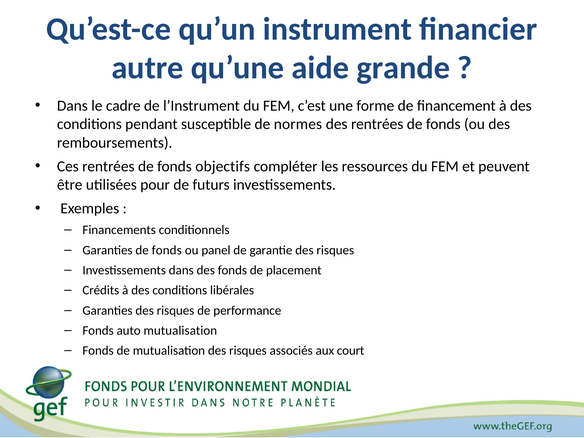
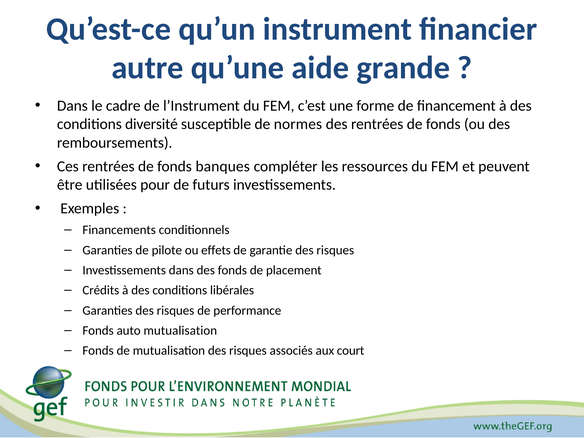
pendant: pendant -> diversité
objectifs: objectifs -> banques
Garanties de fonds: fonds -> pilote
panel: panel -> effets
